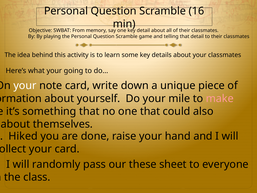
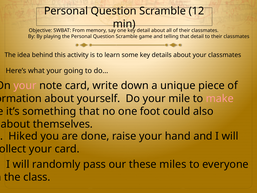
16: 16 -> 12
your at (25, 86) colour: white -> pink
one that: that -> foot
sheet: sheet -> miles
